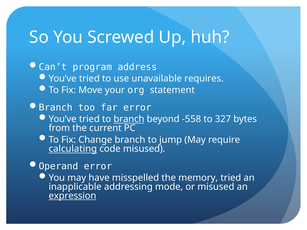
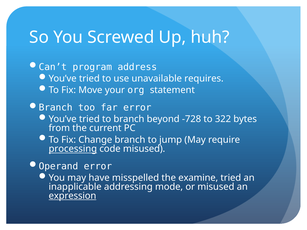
branch at (129, 119) underline: present -> none
-558: -558 -> -728
327: 327 -> 322
calculating: calculating -> processing
memory: memory -> examine
